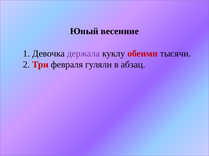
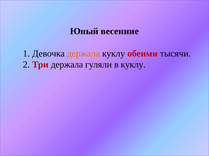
держала at (83, 54) colour: purple -> orange
Три февраля: февраля -> держала
в абзац: абзац -> куклу
